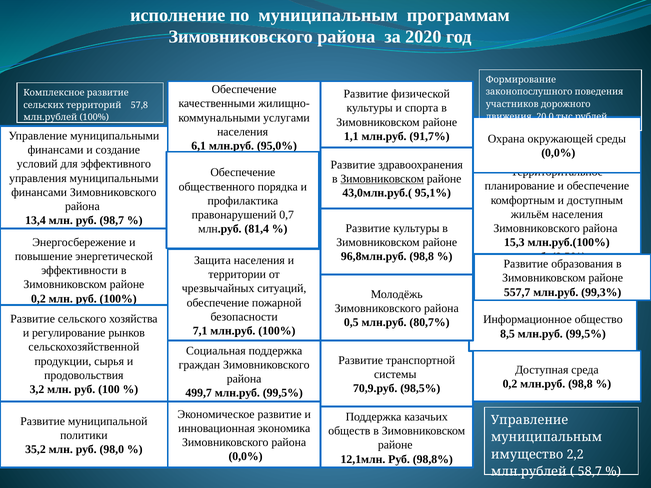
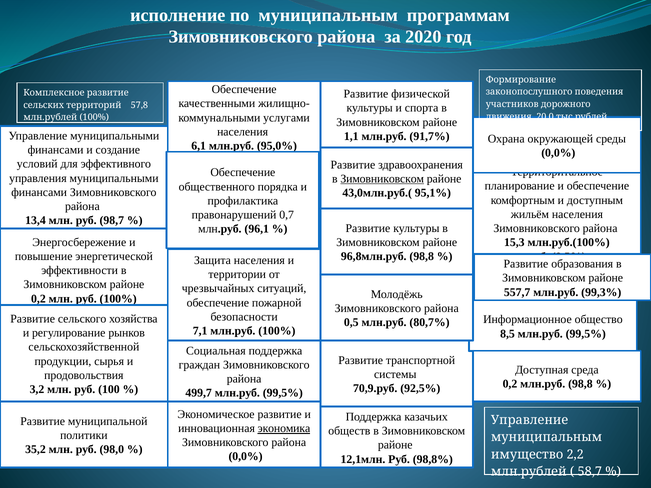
81,4: 81,4 -> 96,1
98,5%: 98,5% -> 92,5%
экономика underline: none -> present
